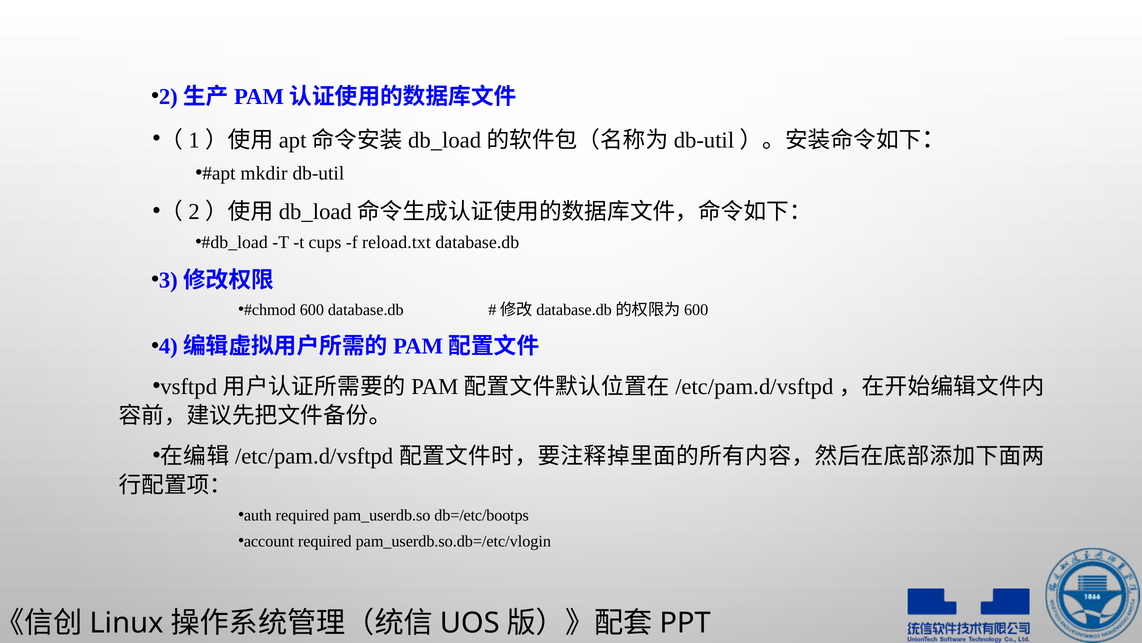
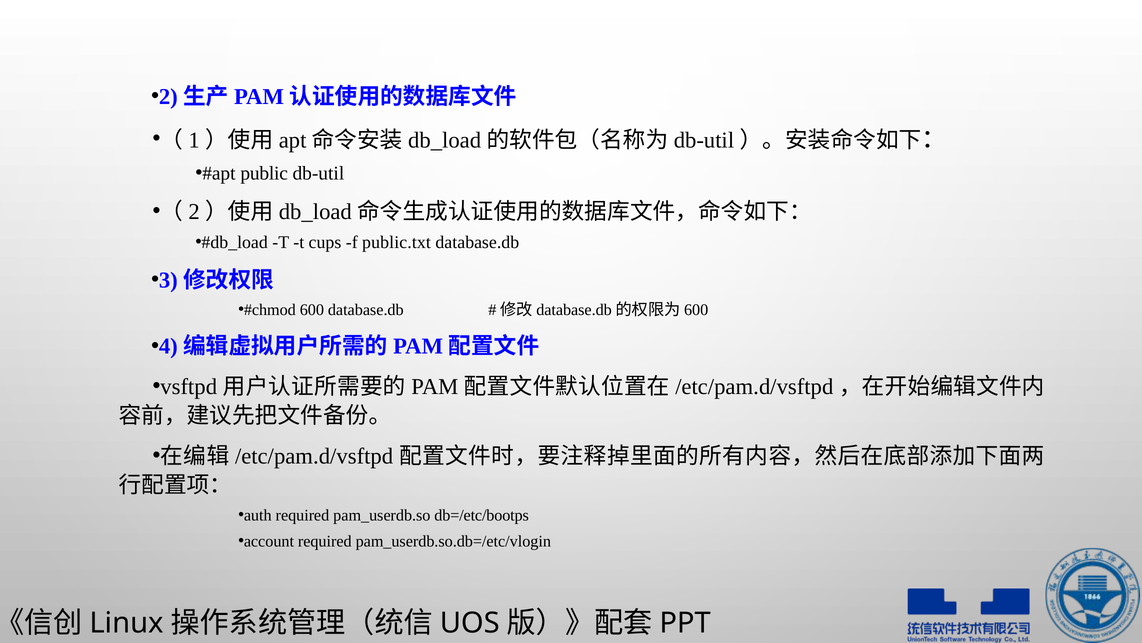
mkdir: mkdir -> public
reload.txt: reload.txt -> public.txt
